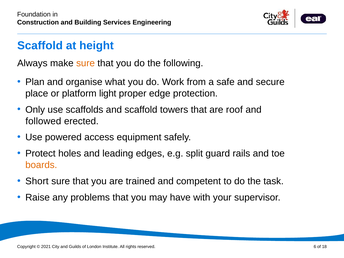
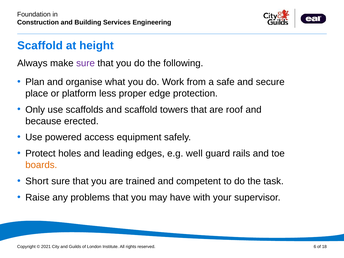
sure at (86, 63) colour: orange -> purple
light: light -> less
followed: followed -> because
split: split -> well
